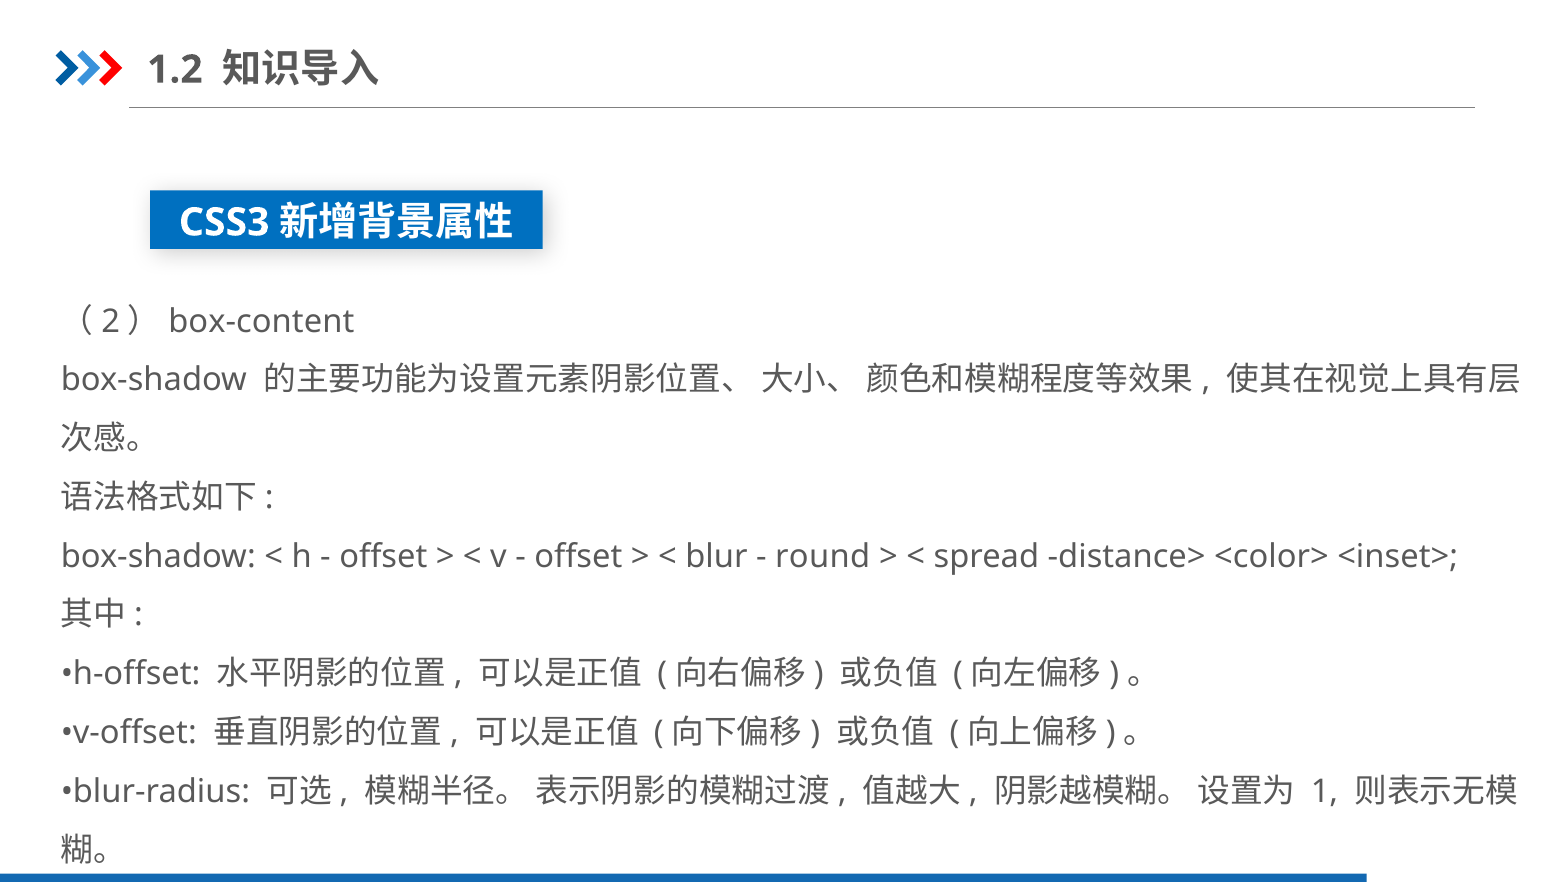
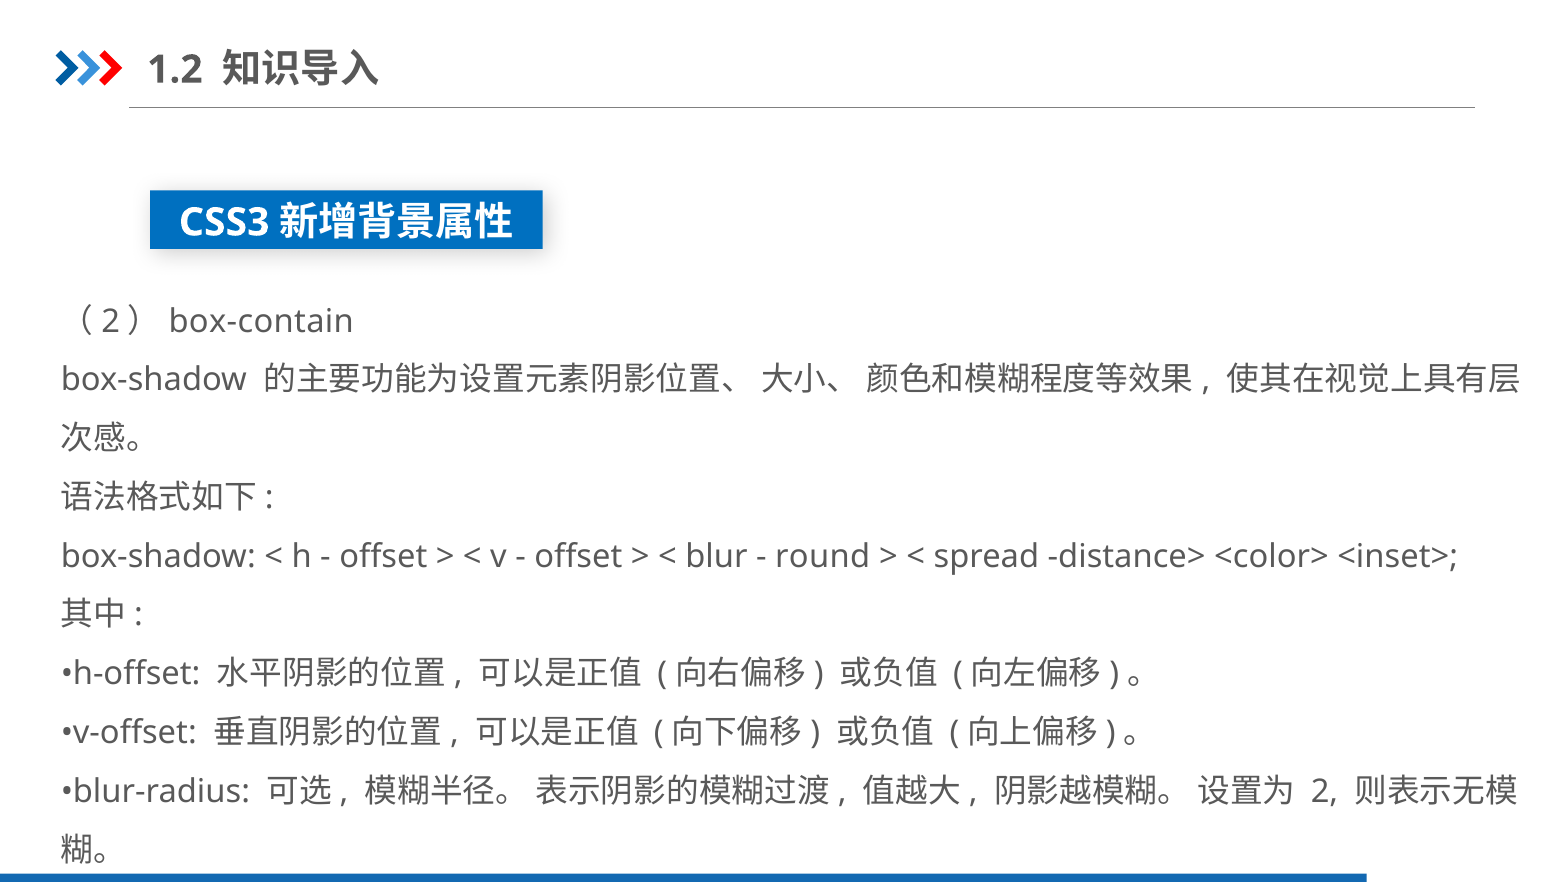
box-content: box-content -> box-contain
1 at (1325, 791): 1 -> 2
